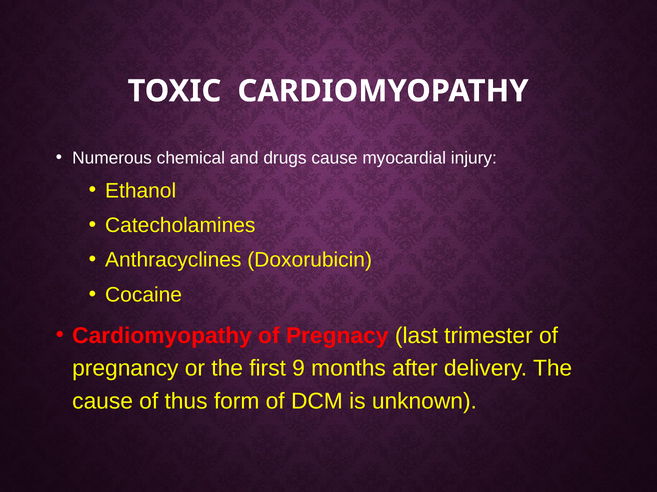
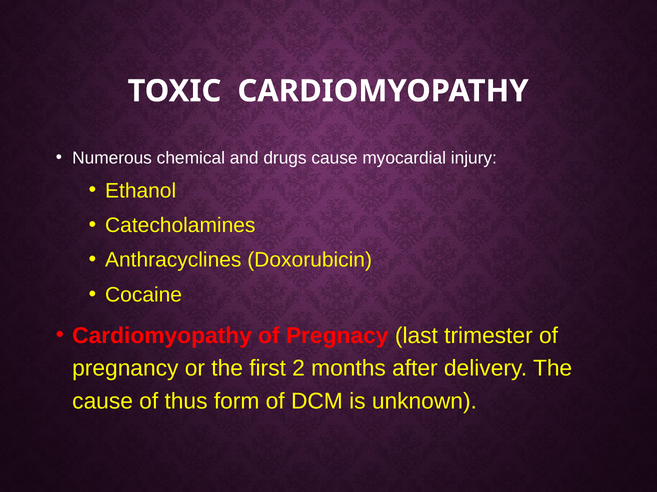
9: 9 -> 2
